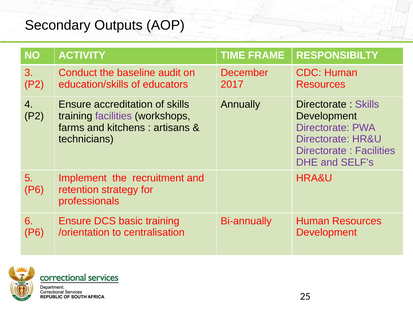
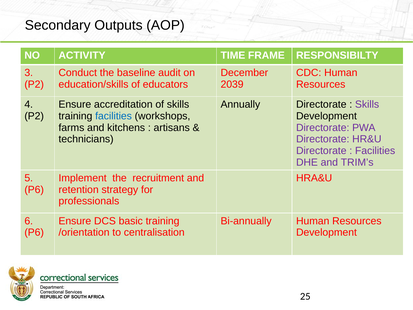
2017: 2017 -> 2039
facilities at (114, 116) colour: purple -> blue
SELF’s: SELF’s -> TRIM’s
